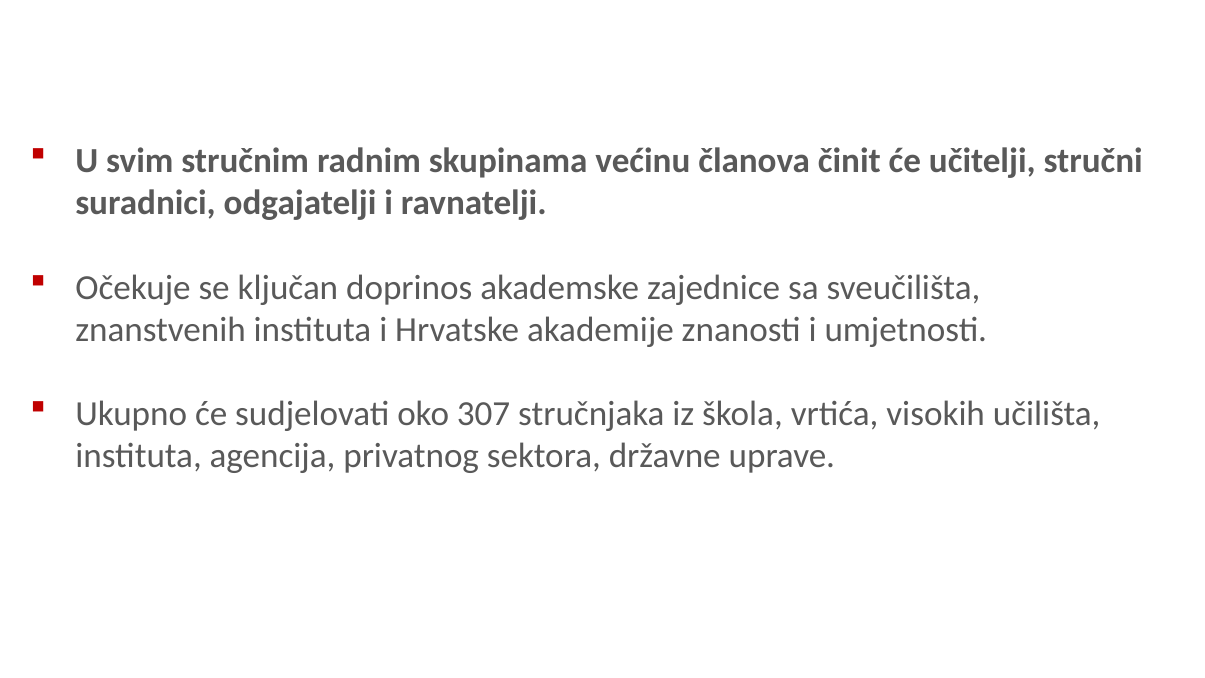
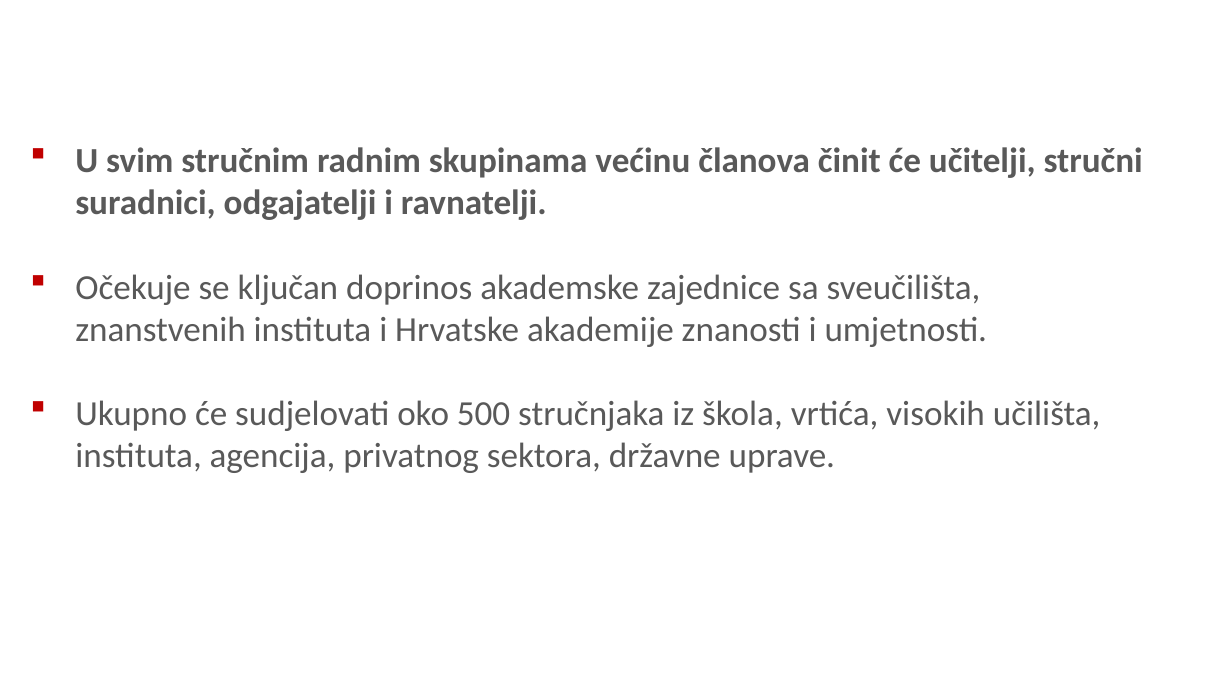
307: 307 -> 500
